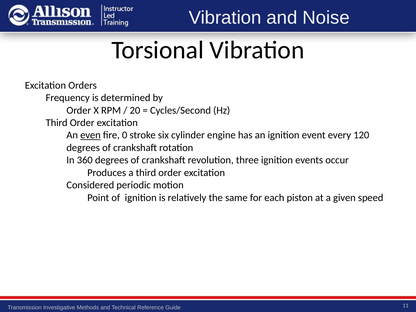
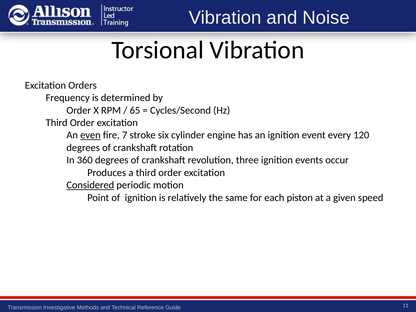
20: 20 -> 65
0: 0 -> 7
Considered underline: none -> present
